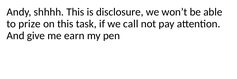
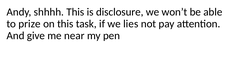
call: call -> lies
earn: earn -> near
